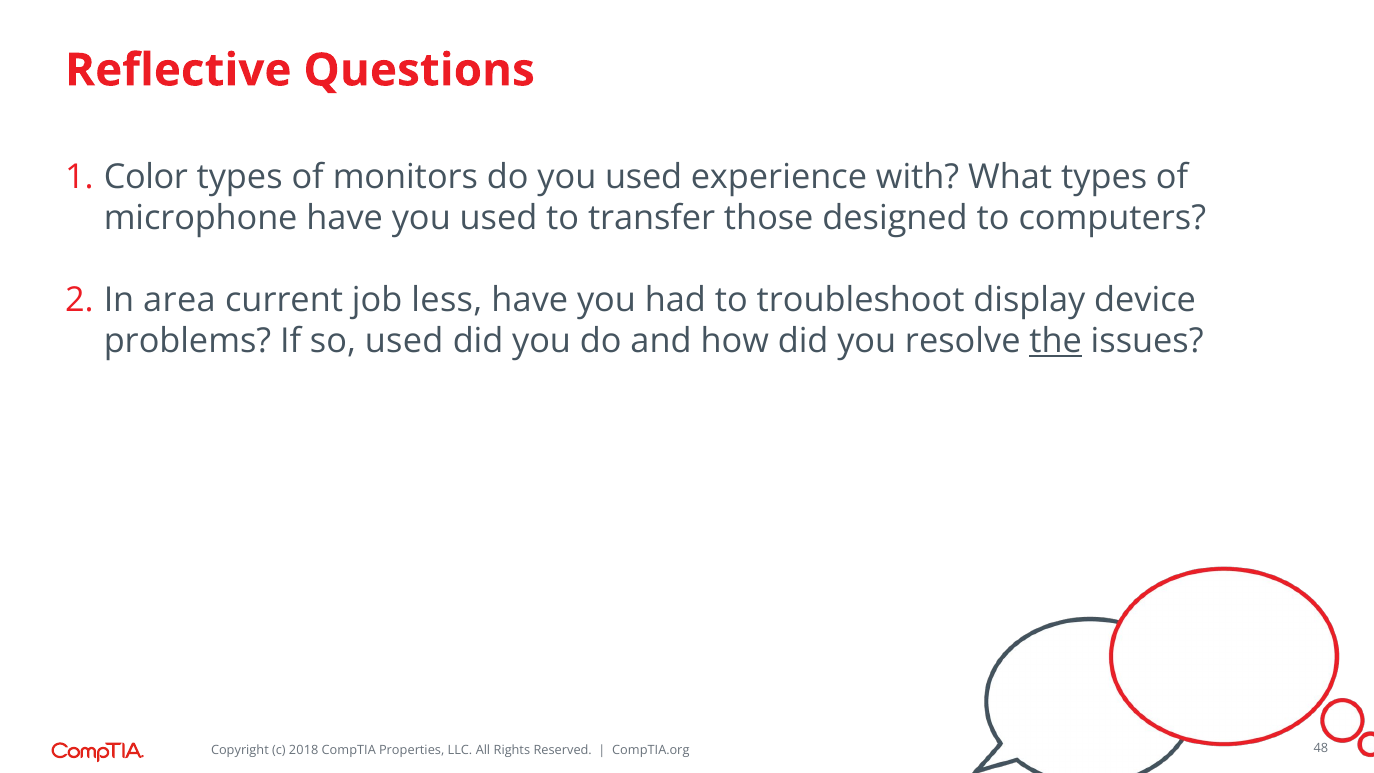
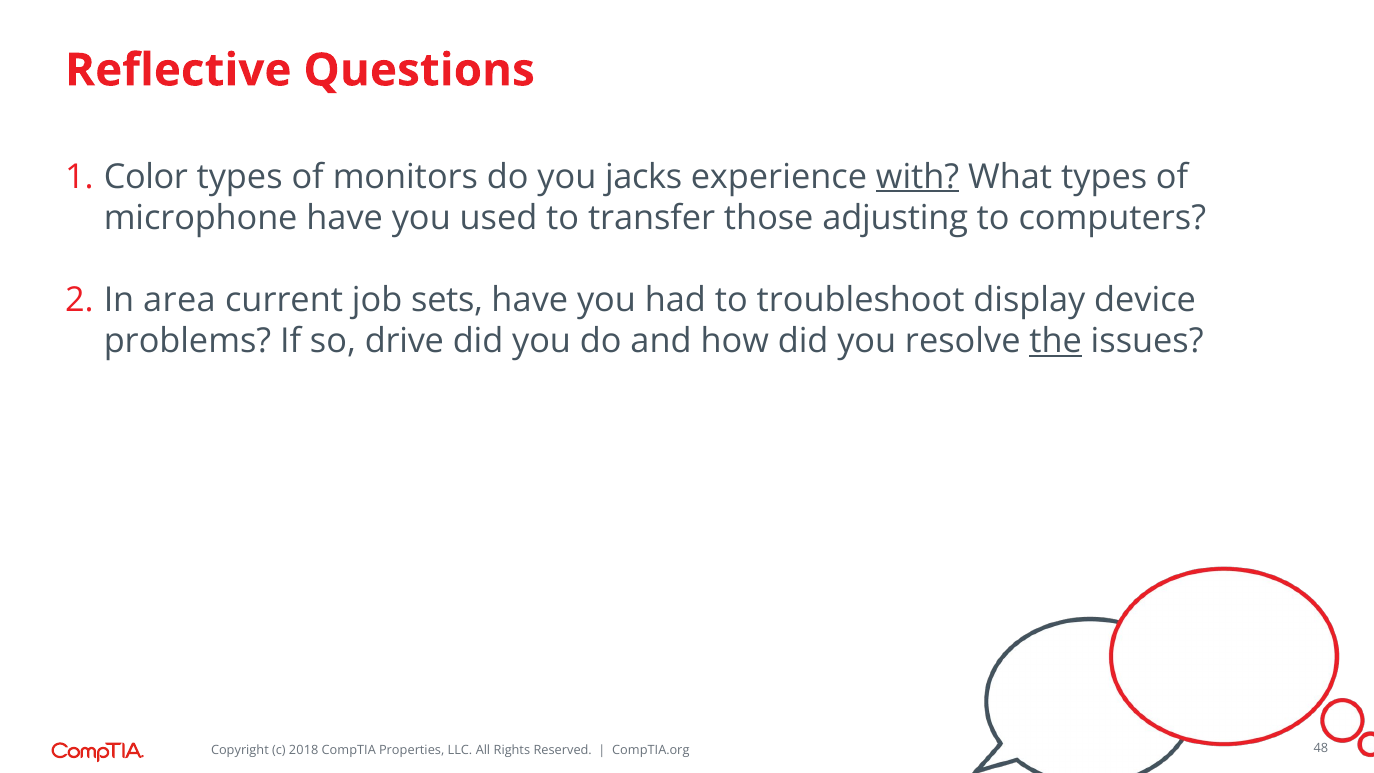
do you used: used -> jacks
with underline: none -> present
designed: designed -> adjusting
less: less -> sets
so used: used -> drive
